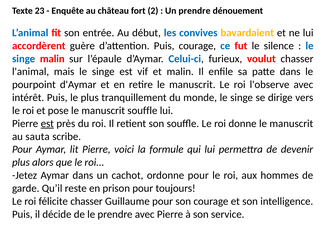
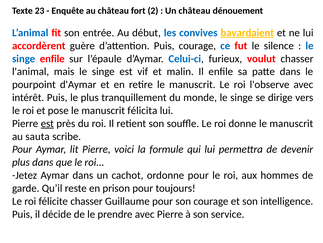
Un prendre: prendre -> château
bavardaient underline: none -> present
singe malin: malin -> enfile
manuscrit souffle: souffle -> félicita
plus alors: alors -> dans
